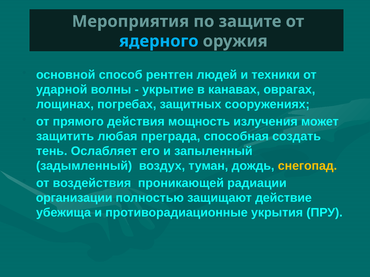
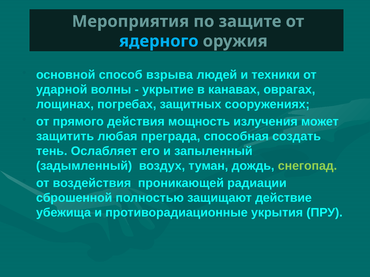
рентген: рентген -> взрыва
снегопад colour: yellow -> light green
организации: организации -> сброшенной
